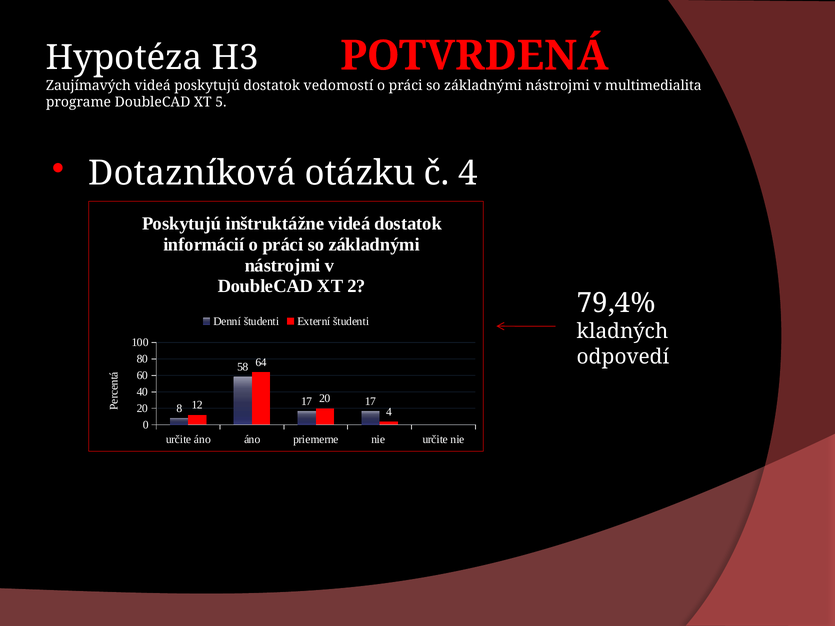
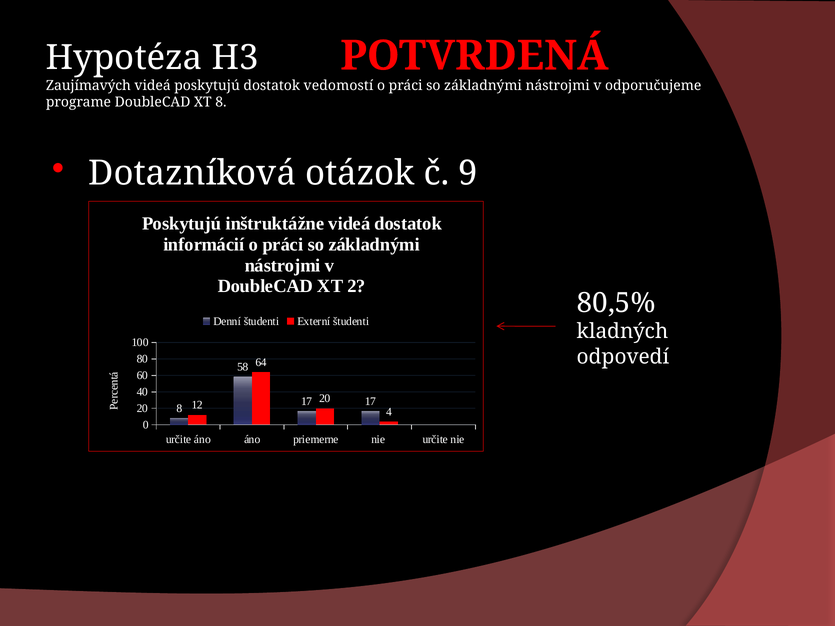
multimedialita: multimedialita -> odporučujeme
XT 5: 5 -> 8
otázku: otázku -> otázok
č 4: 4 -> 9
79,4%: 79,4% -> 80,5%
